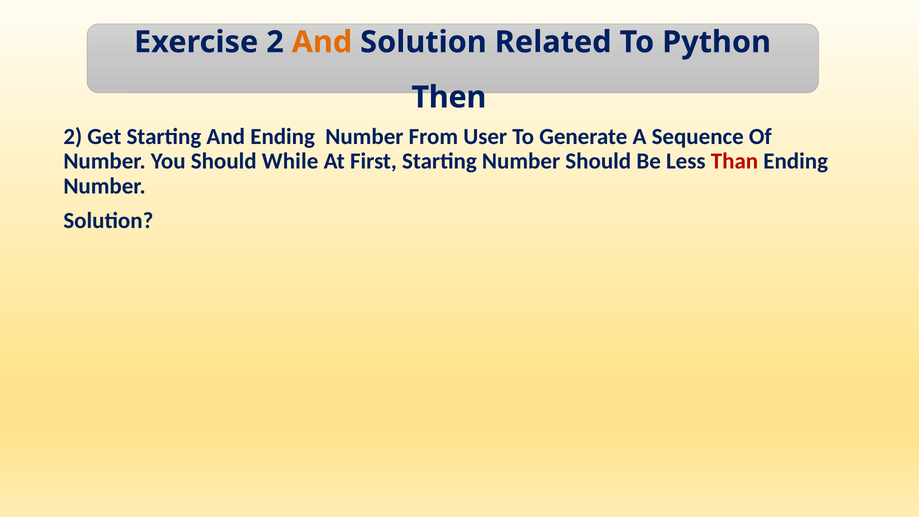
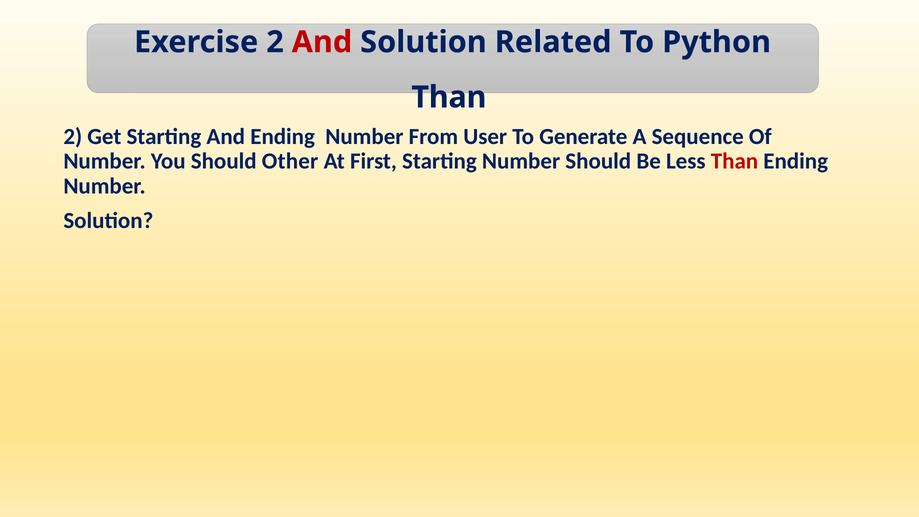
And at (322, 42) colour: orange -> red
Then at (449, 97): Then -> Than
While: While -> Other
